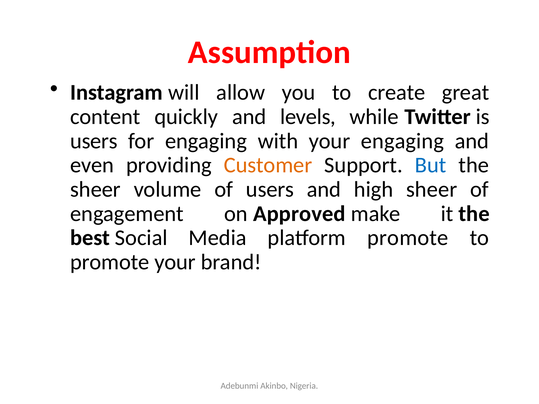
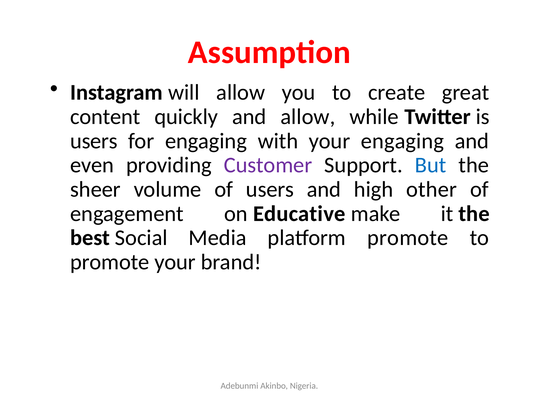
and levels: levels -> allow
Customer colour: orange -> purple
high sheer: sheer -> other
Approved: Approved -> Educative
